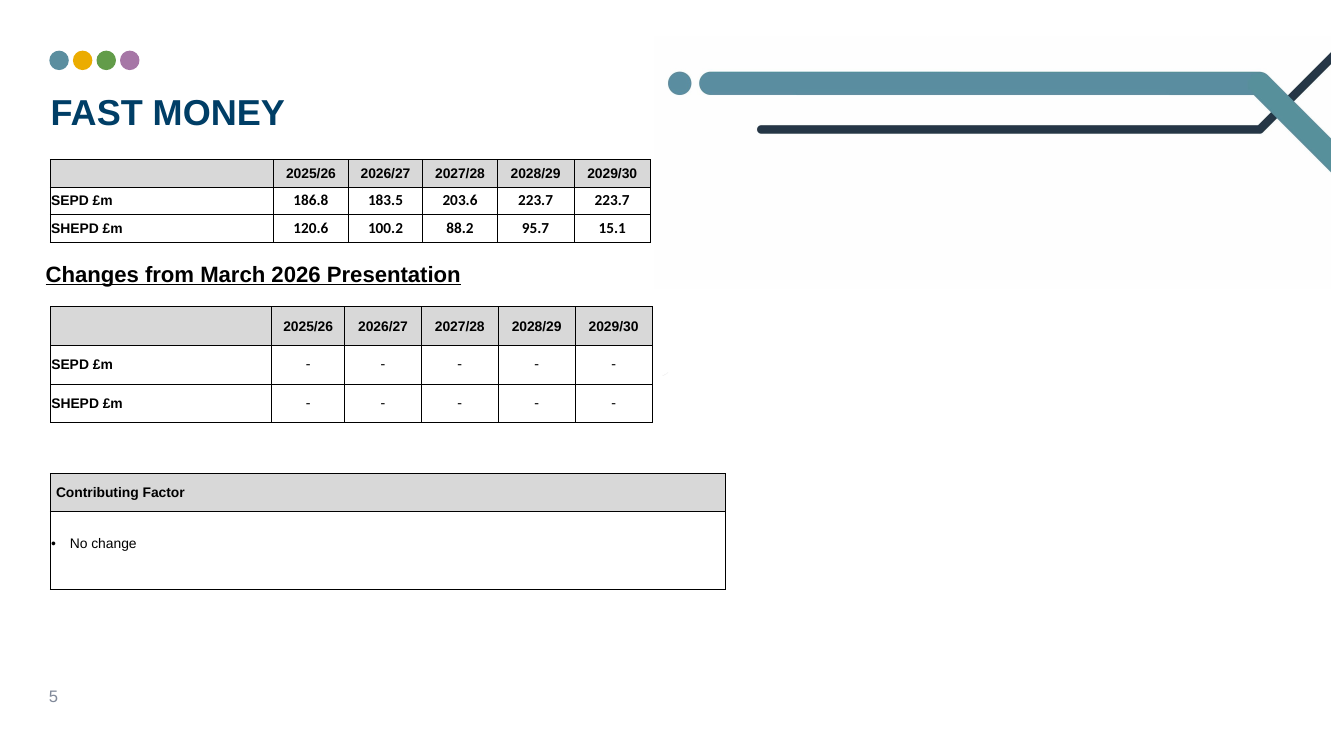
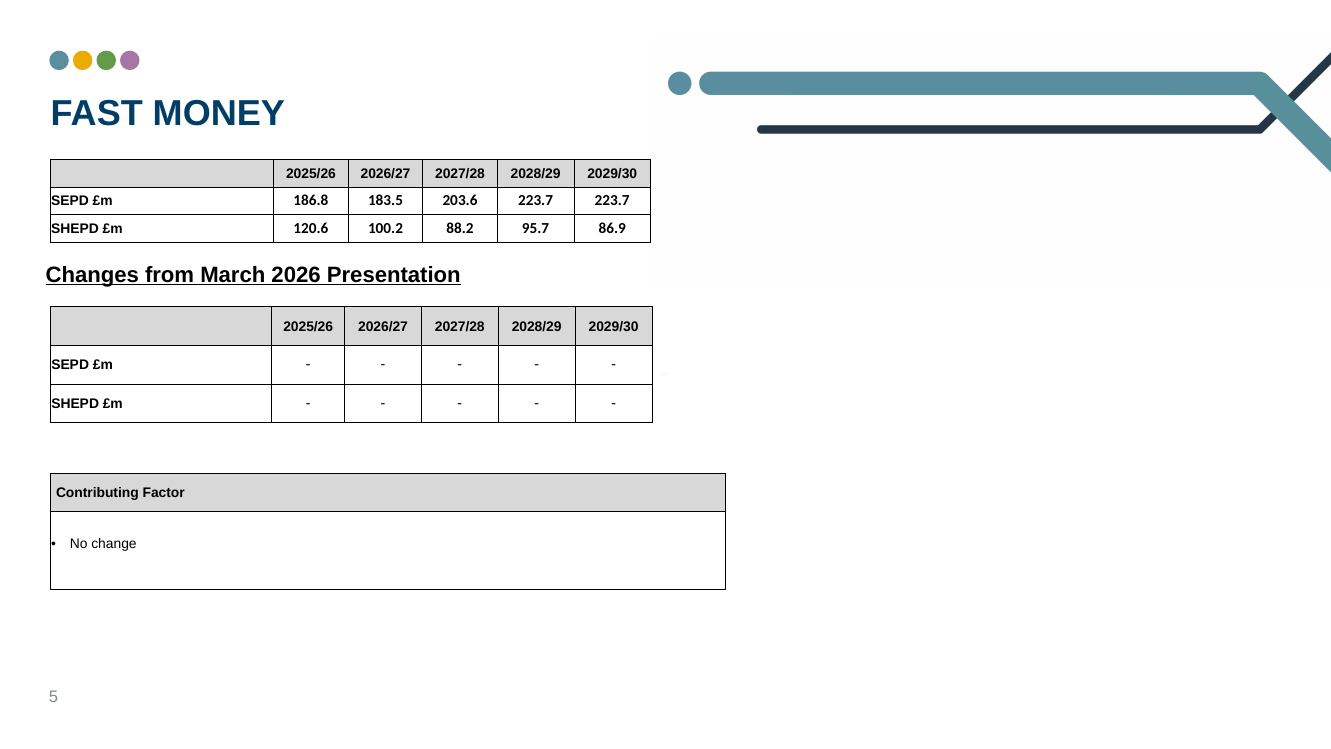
15.1: 15.1 -> 86.9
